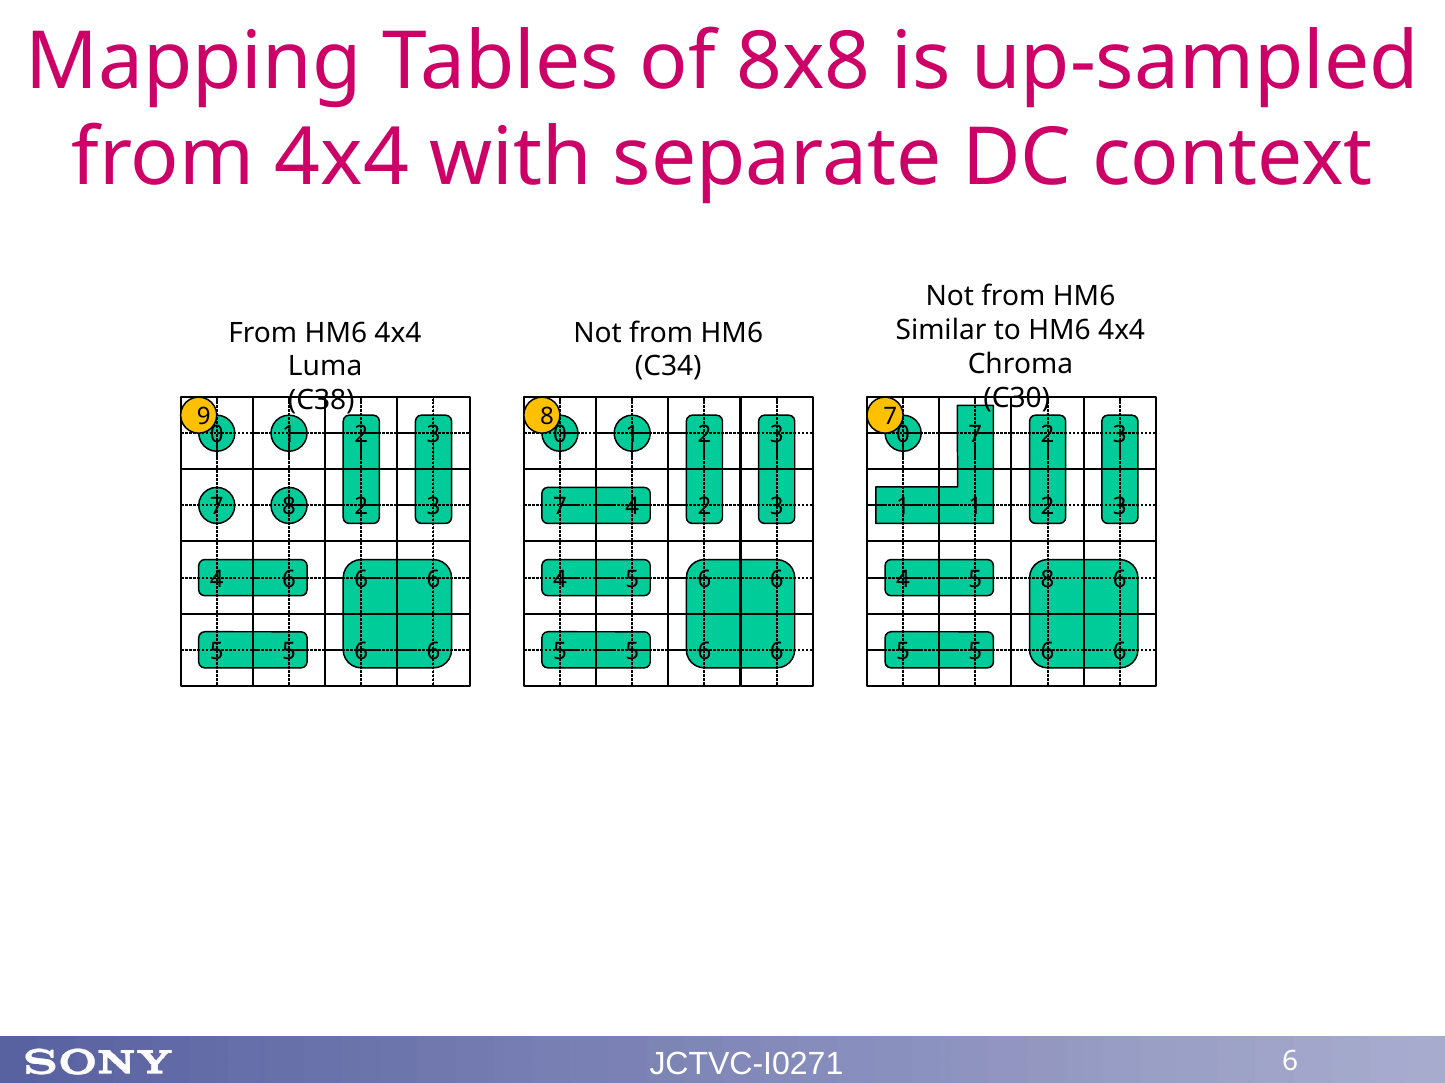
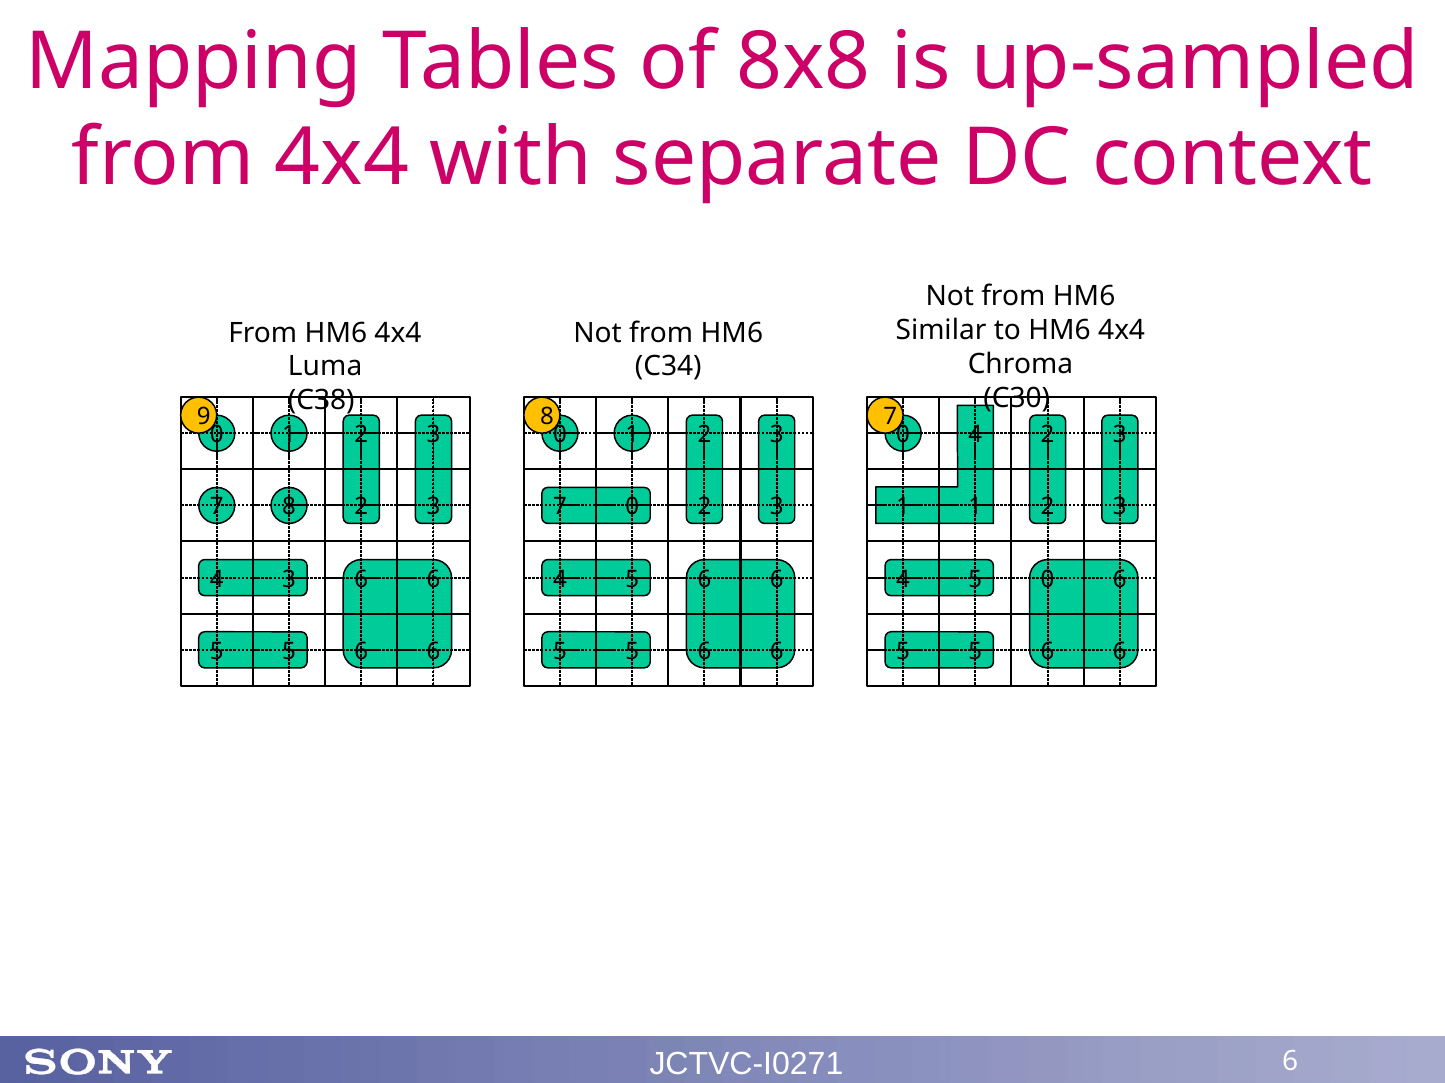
7 at (975, 435): 7 -> 4
7 4: 4 -> 0
4 6: 6 -> 3
5 8: 8 -> 0
